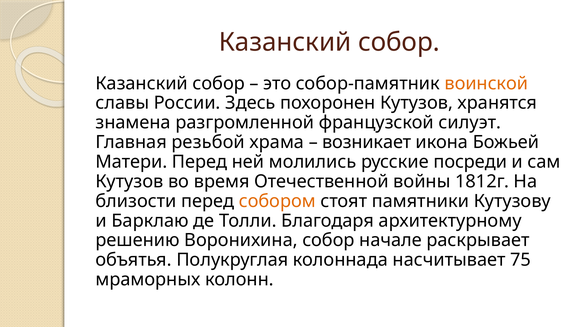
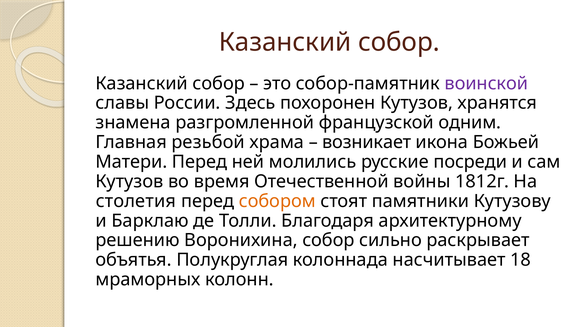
воинской colour: orange -> purple
силуэт: силуэт -> одним
близости: близости -> столетия
начале: начале -> сильно
75: 75 -> 18
